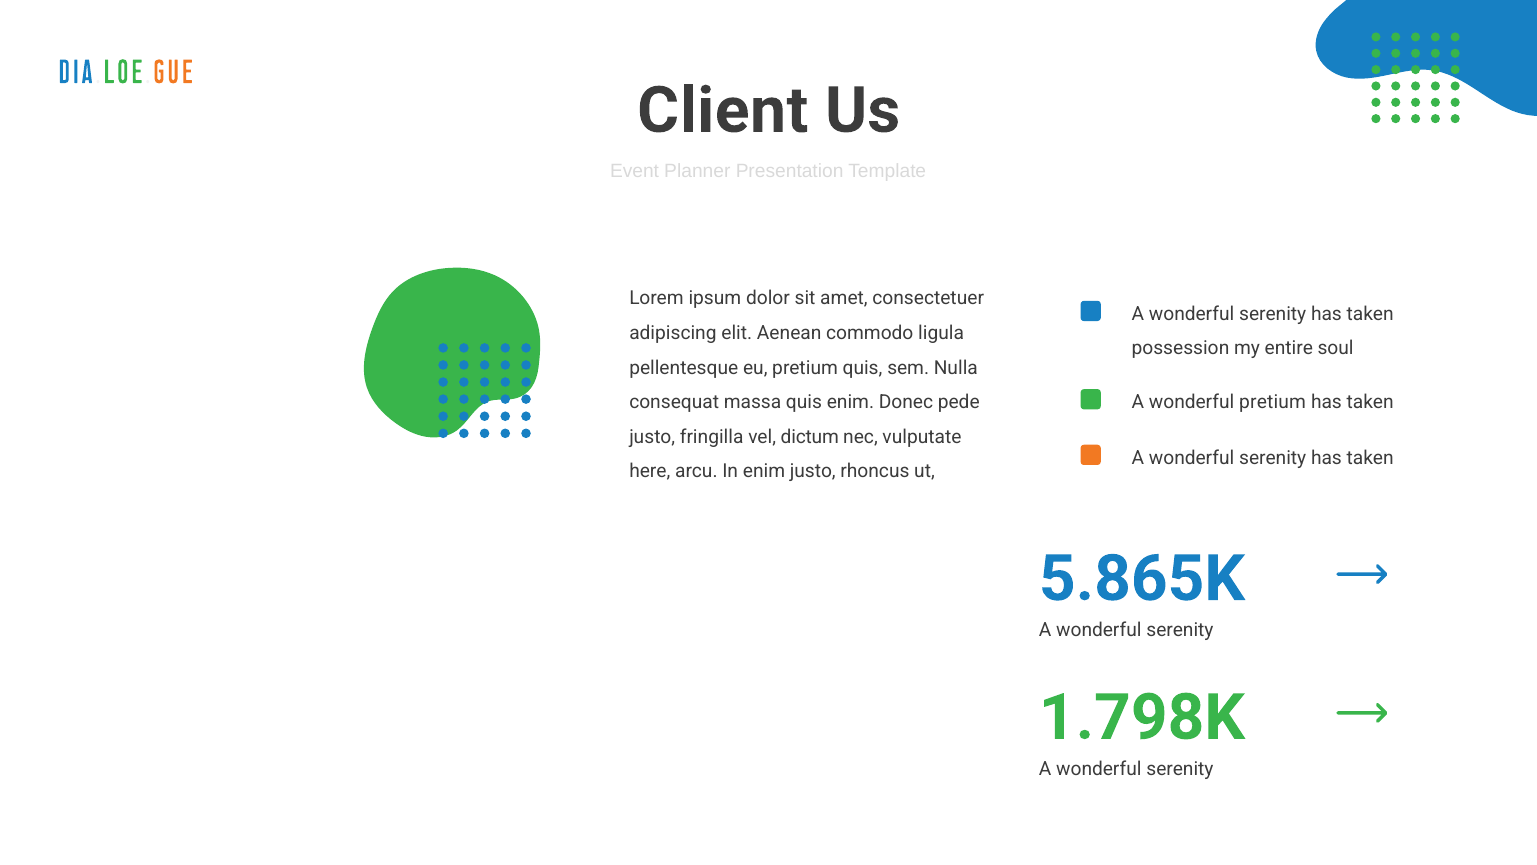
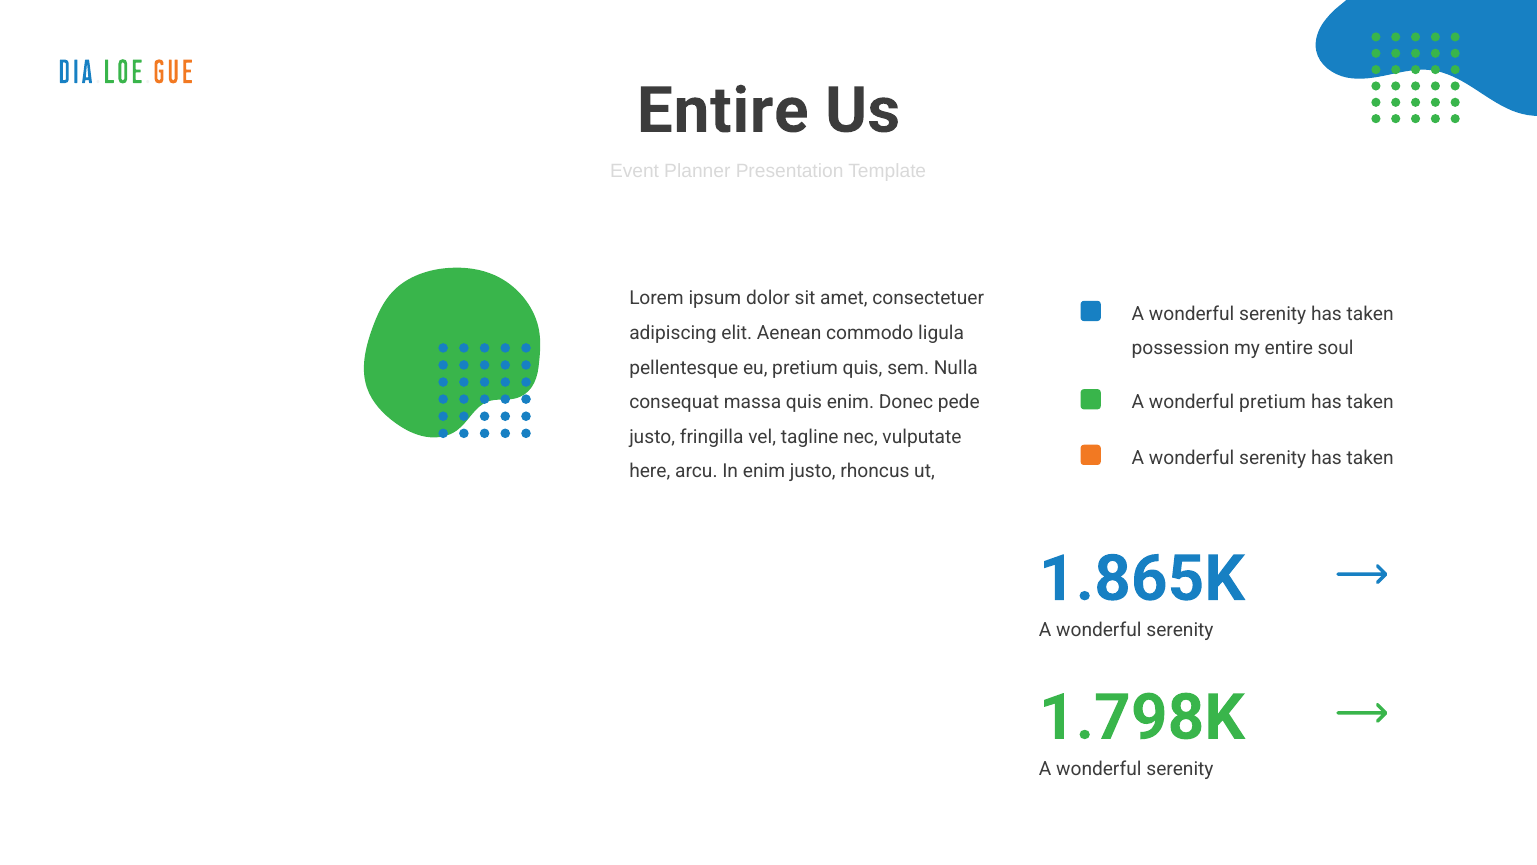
Client at (723, 111): Client -> Entire
dictum: dictum -> tagline
5.865K: 5.865K -> 1.865K
